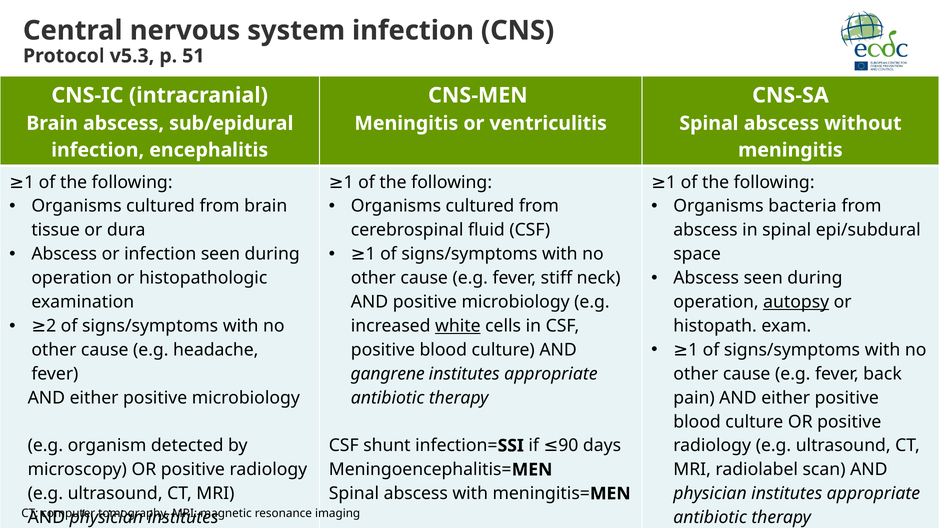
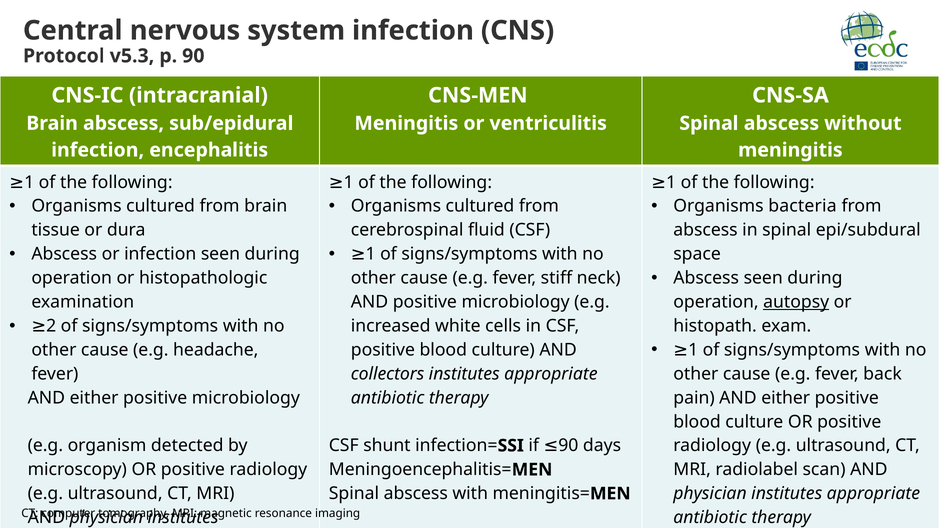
p 51: 51 -> 90
white underline: present -> none
gangrene: gangrene -> collectors
